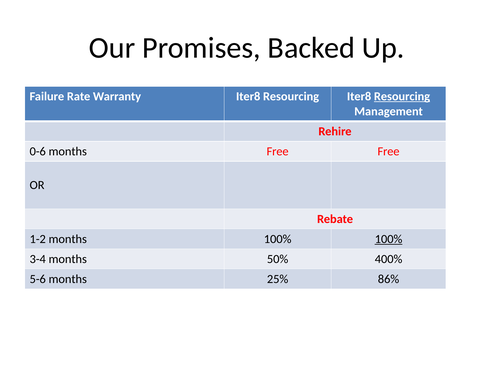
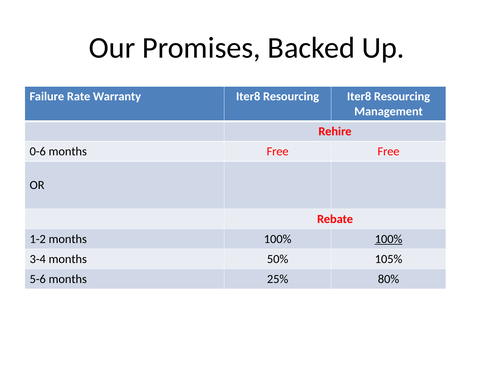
Resourcing at (402, 97) underline: present -> none
400%: 400% -> 105%
86%: 86% -> 80%
